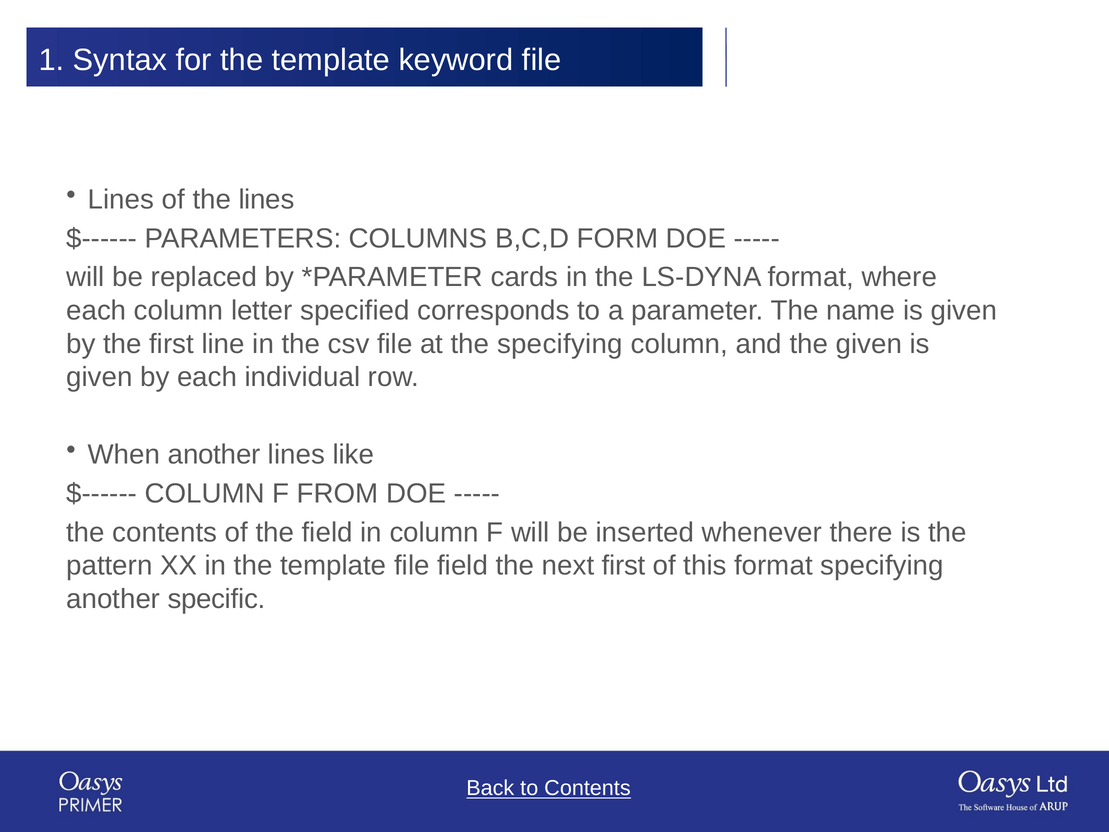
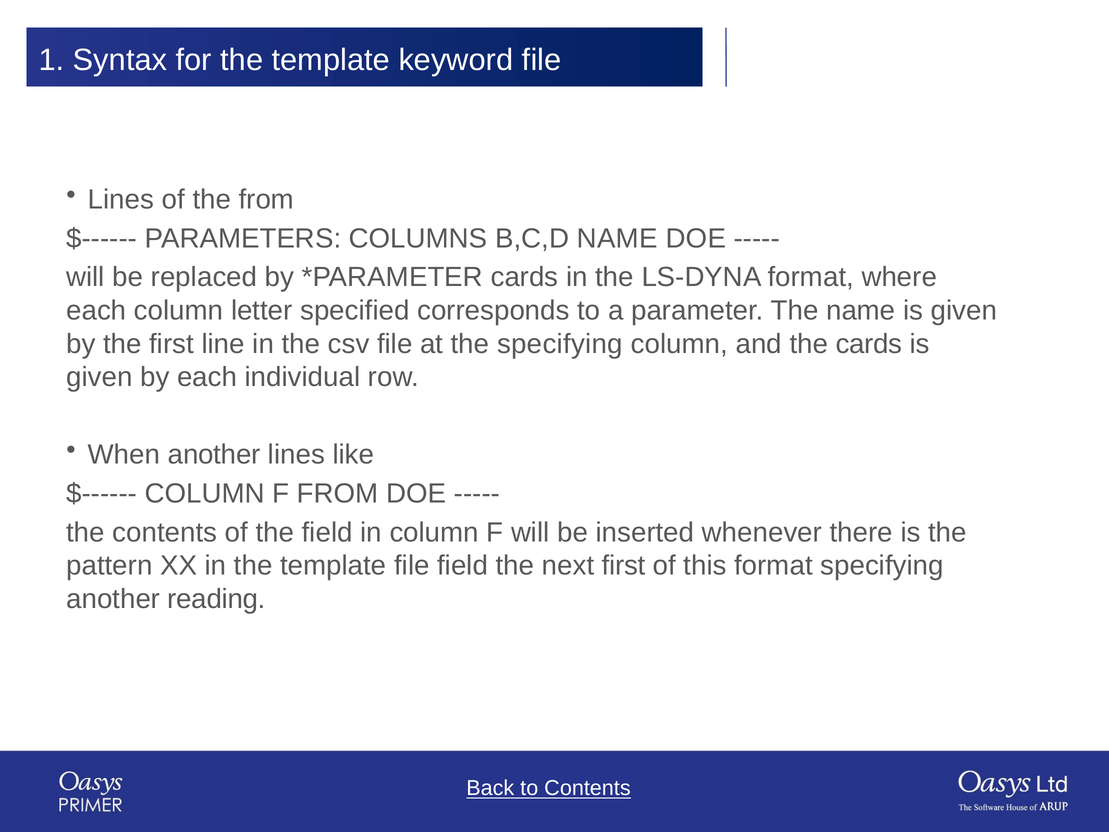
the lines: lines -> from
B,C,D FORM: FORM -> NAME
the given: given -> cards
specific: specific -> reading
